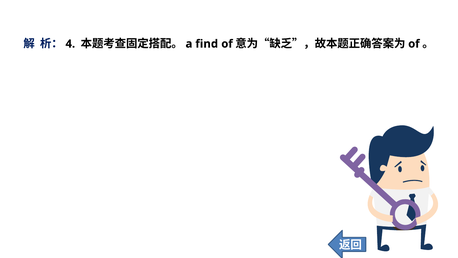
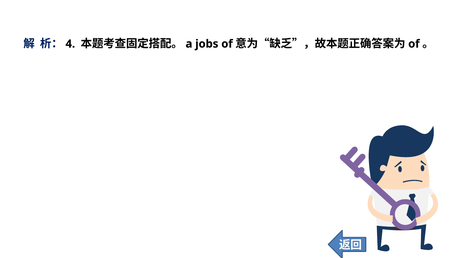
find: find -> jobs
